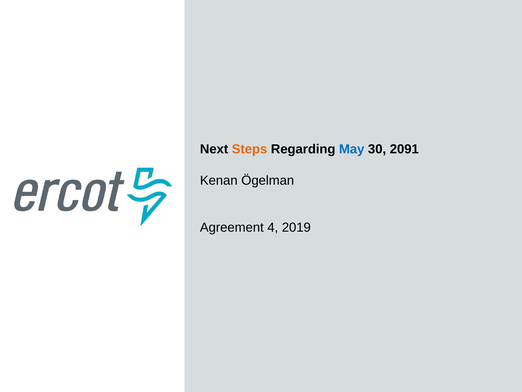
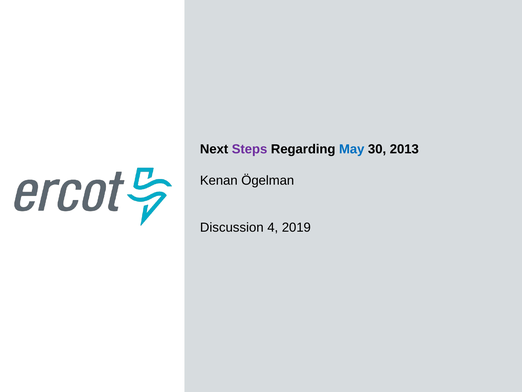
Steps colour: orange -> purple
2091: 2091 -> 2013
Agreement: Agreement -> Discussion
